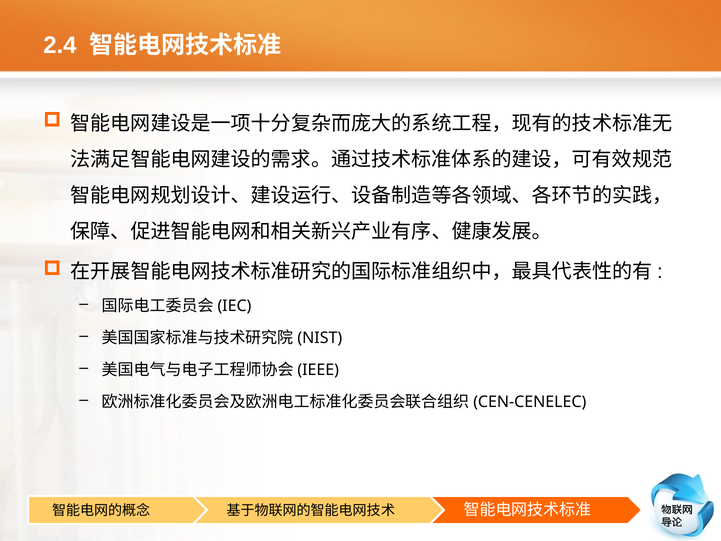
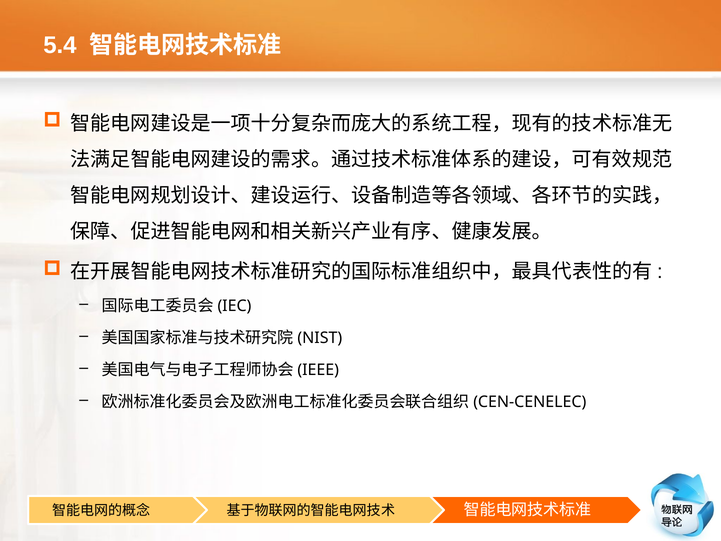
2.4: 2.4 -> 5.4
